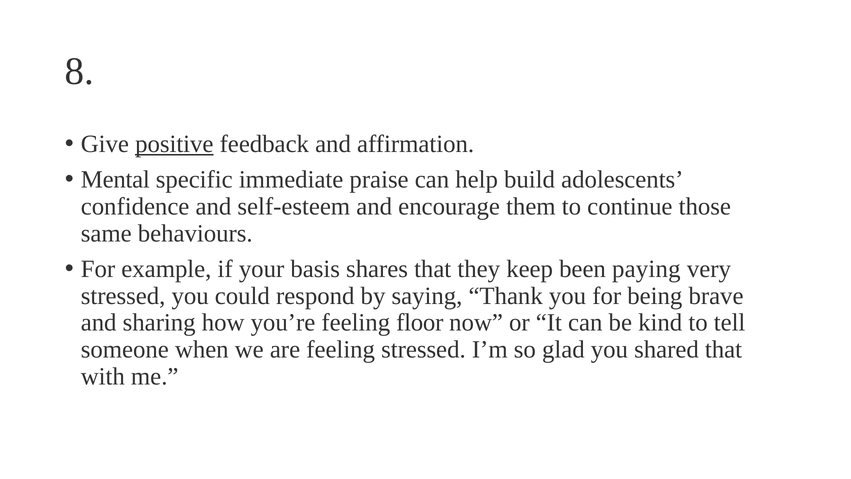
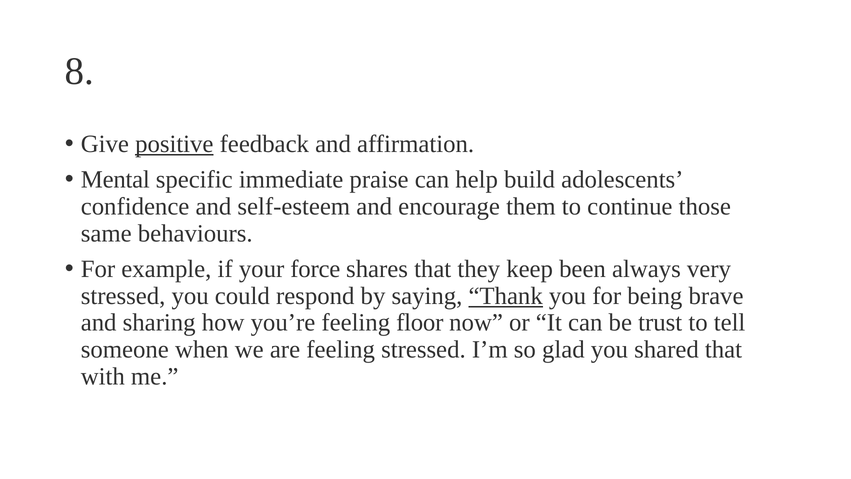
basis: basis -> force
paying: paying -> always
Thank underline: none -> present
kind: kind -> trust
